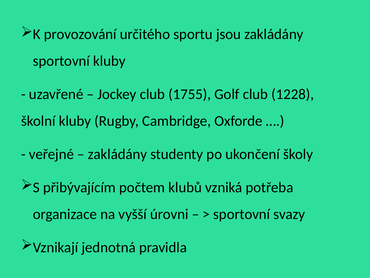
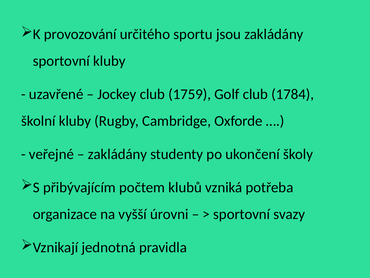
1755: 1755 -> 1759
1228: 1228 -> 1784
